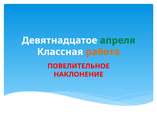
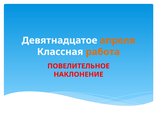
апреля colour: green -> orange
